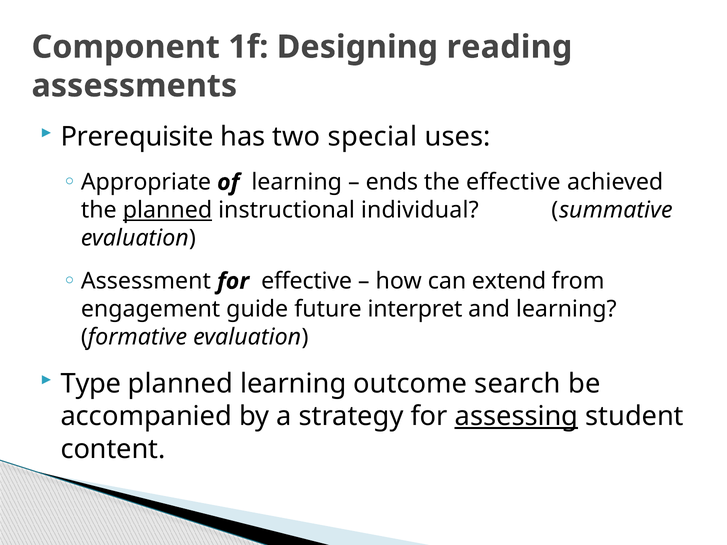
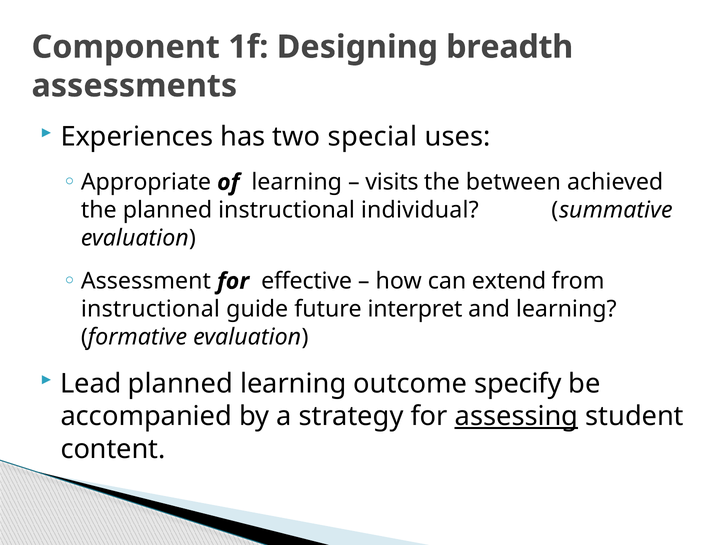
reading: reading -> breadth
Prerequisite: Prerequisite -> Experiences
ends: ends -> visits
the effective: effective -> between
planned at (167, 210) underline: present -> none
engagement at (151, 309): engagement -> instructional
Type: Type -> Lead
search: search -> specify
